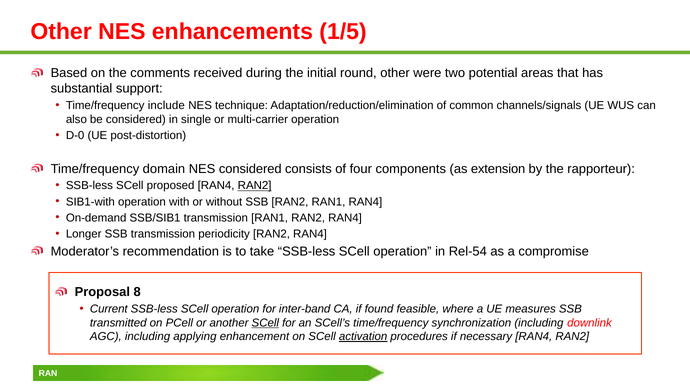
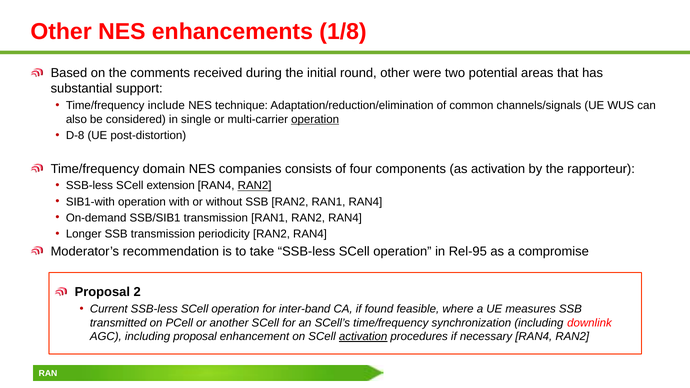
1/5: 1/5 -> 1/8
operation at (315, 119) underline: none -> present
D-0: D-0 -> D-8
NES considered: considered -> companies
as extension: extension -> activation
proposed: proposed -> extension
Rel-54: Rel-54 -> Rel-95
8: 8 -> 2
SCell at (265, 323) underline: present -> none
including applying: applying -> proposal
